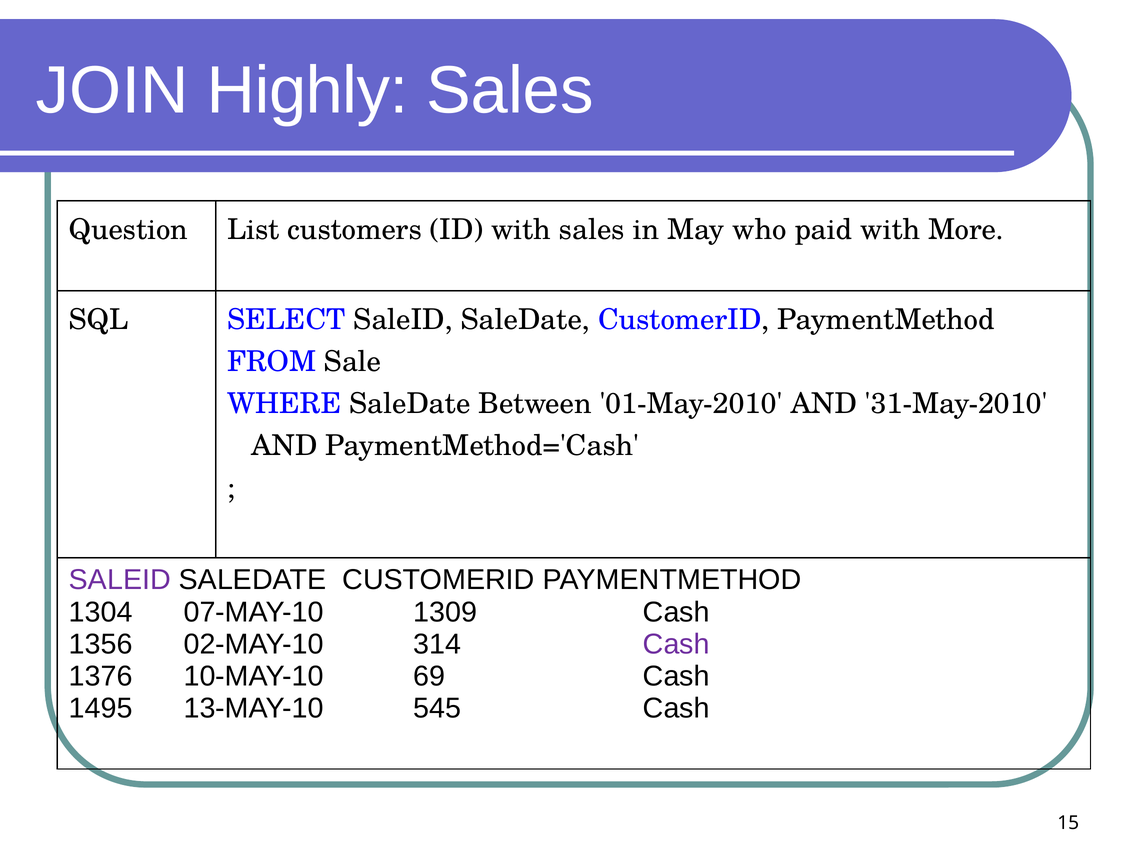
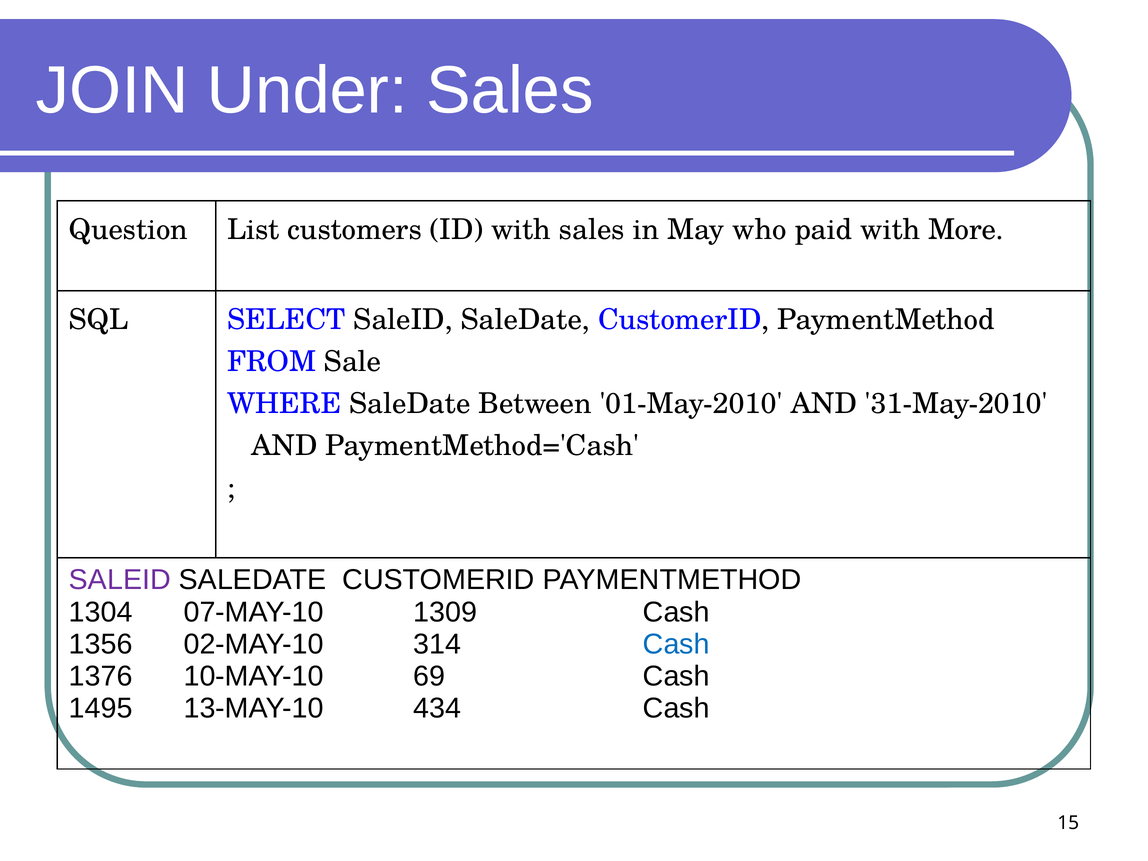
Highly: Highly -> Under
Cash at (676, 644) colour: purple -> blue
545: 545 -> 434
